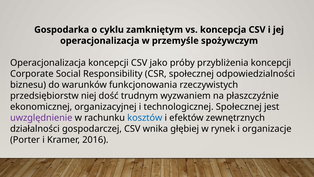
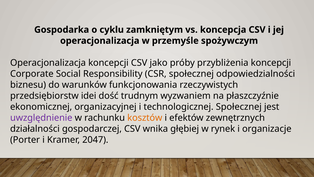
niej: niej -> idei
kosztów colour: blue -> orange
2016: 2016 -> 2047
